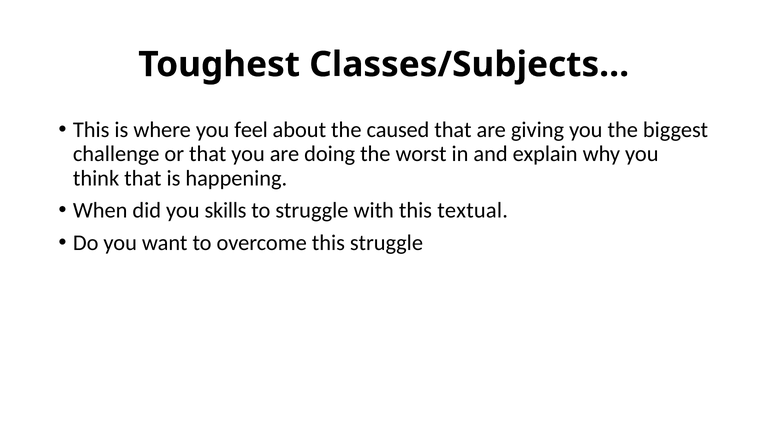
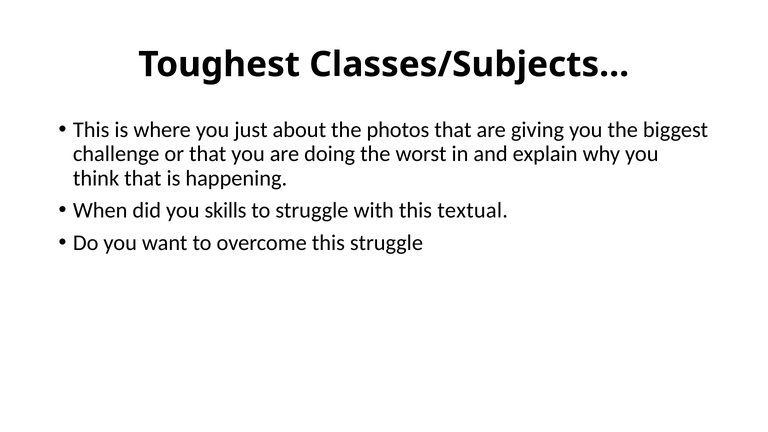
feel: feel -> just
caused: caused -> photos
